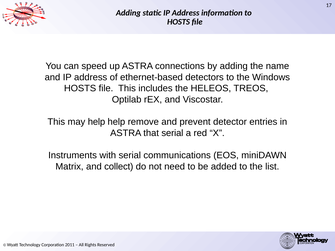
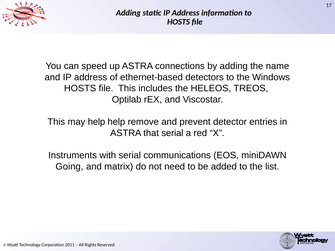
Matrix: Matrix -> Going
collect: collect -> matrix
